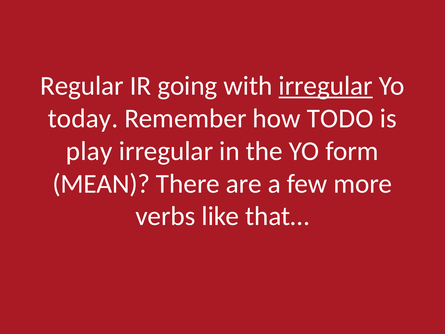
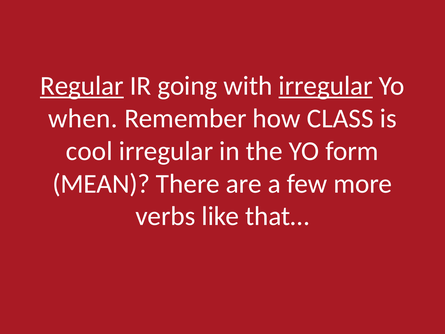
Regular underline: none -> present
today: today -> when
TODO: TODO -> CLASS
play: play -> cool
